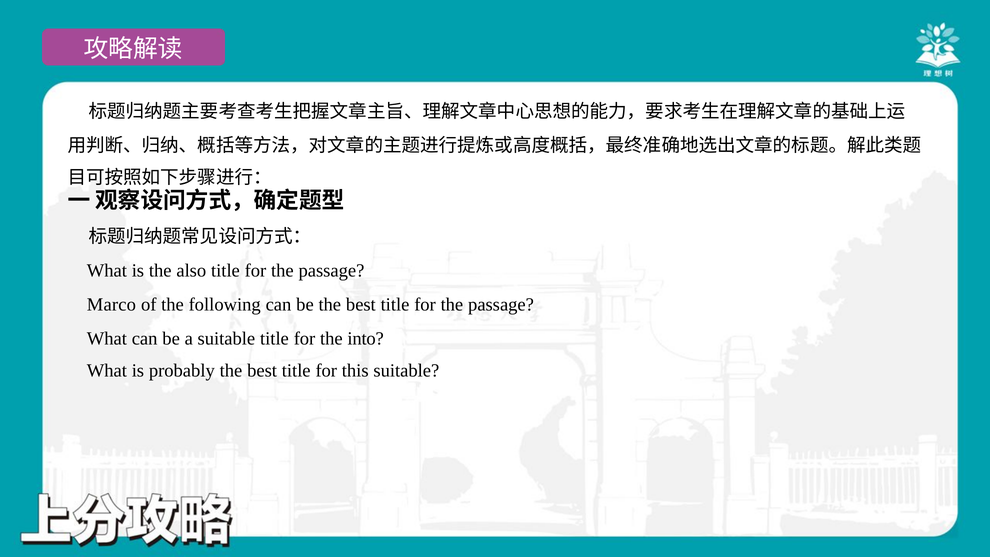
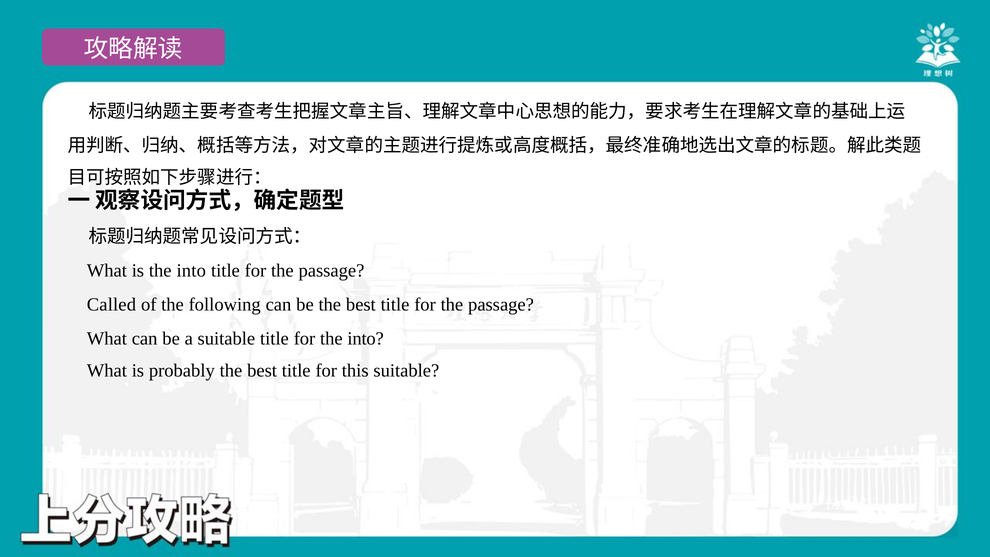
is the also: also -> into
Marco: Marco -> Called
